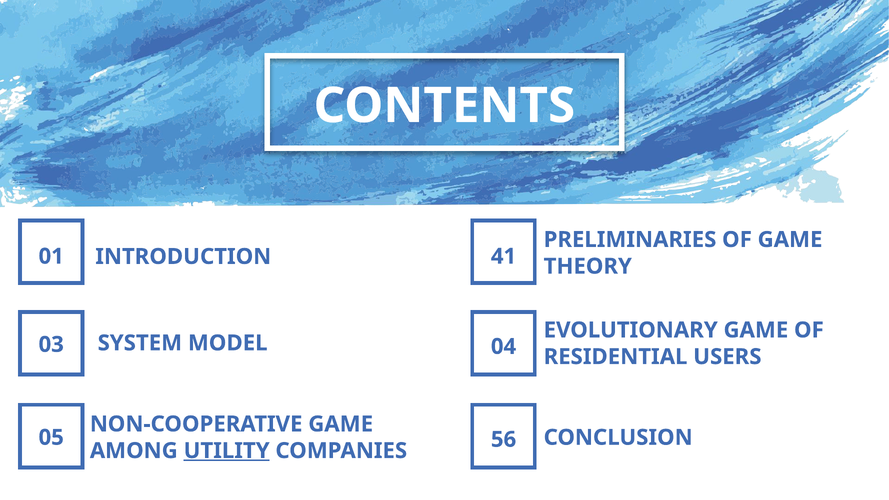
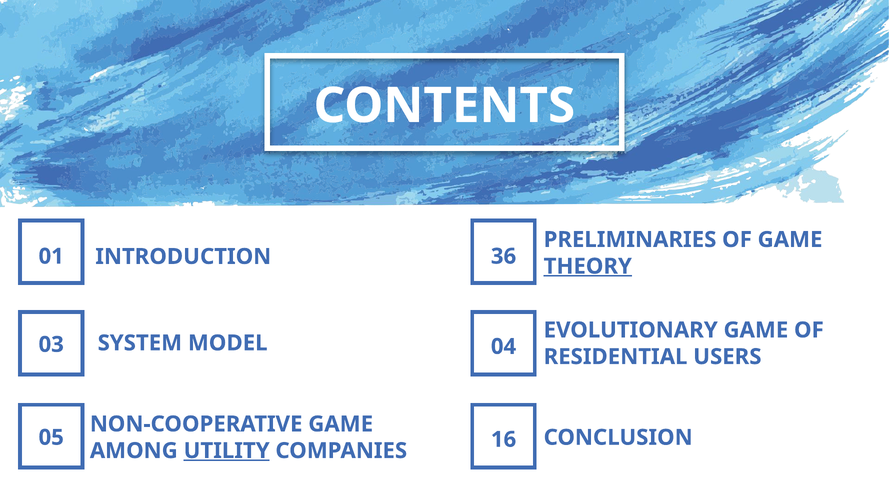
41: 41 -> 36
THEORY underline: none -> present
56: 56 -> 16
